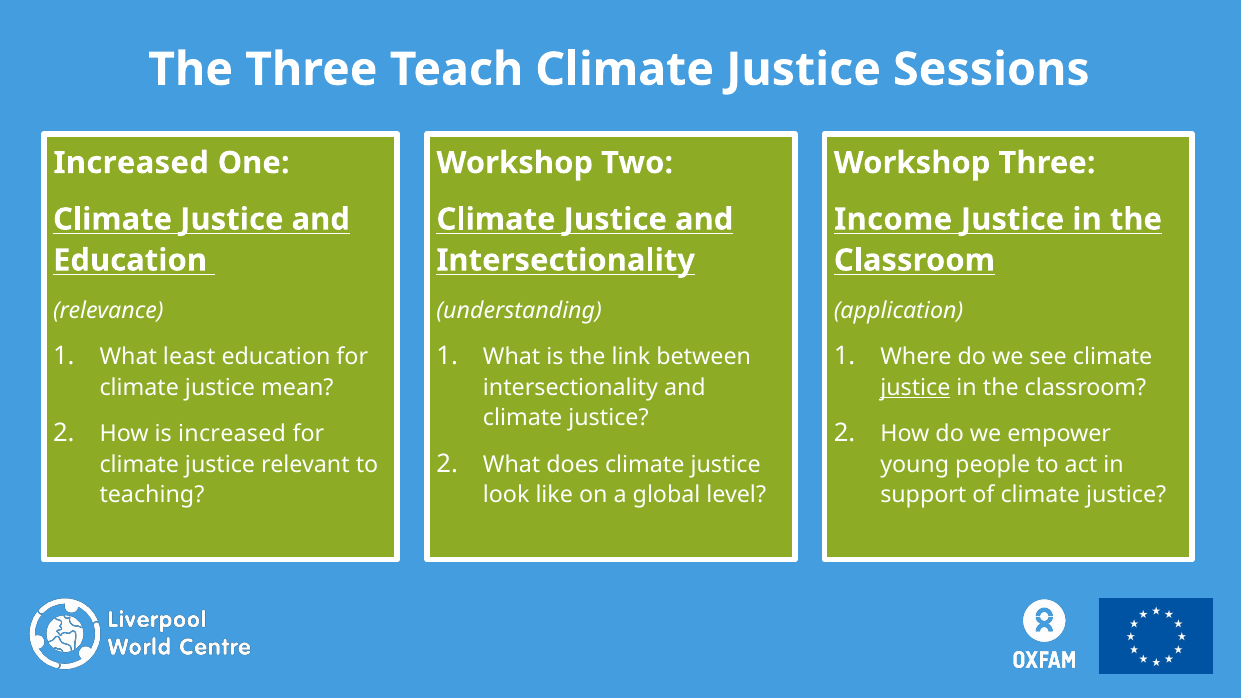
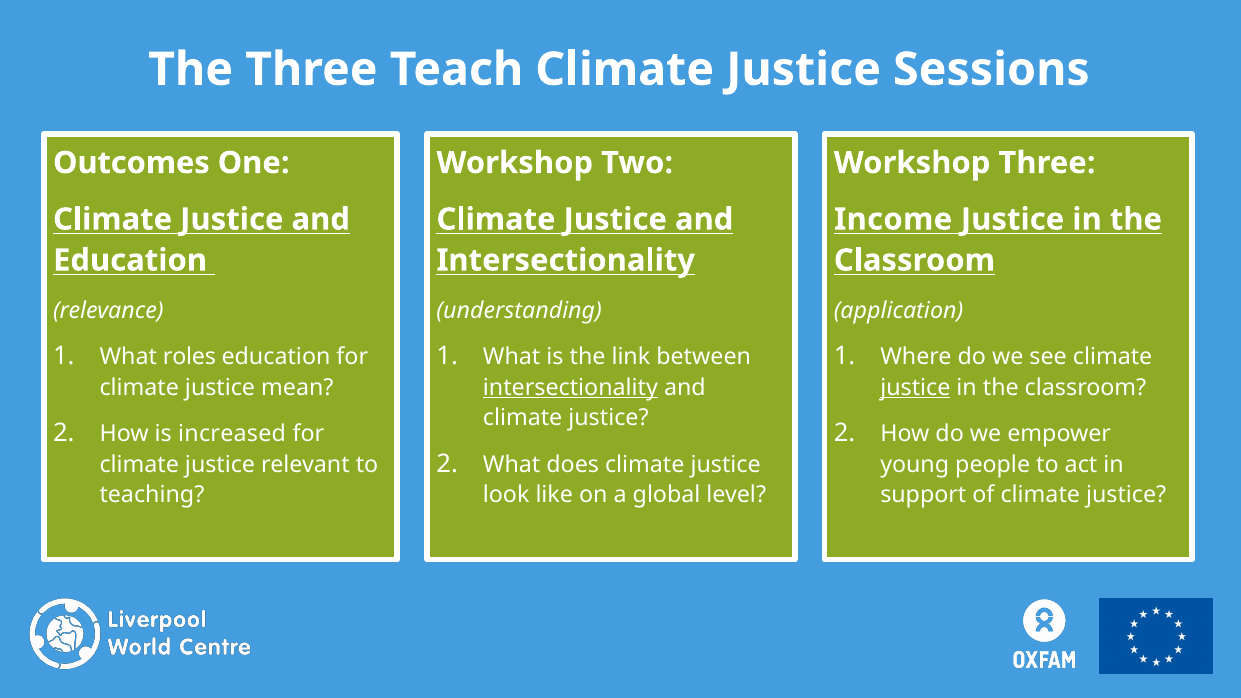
Increased at (131, 163): Increased -> Outcomes
least: least -> roles
intersectionality at (570, 388) underline: none -> present
